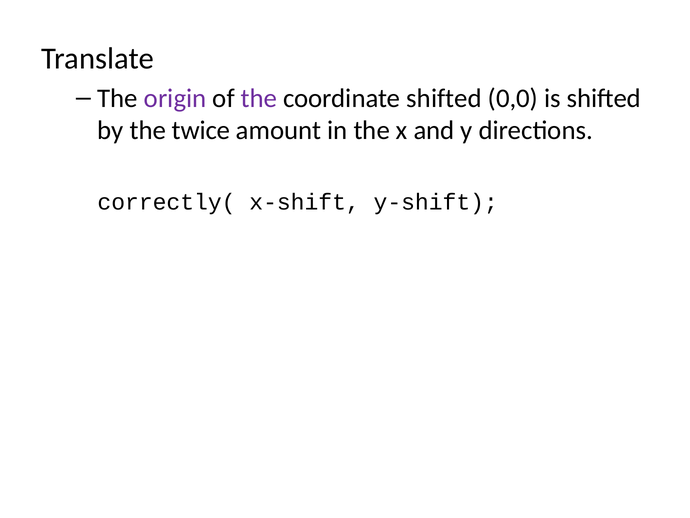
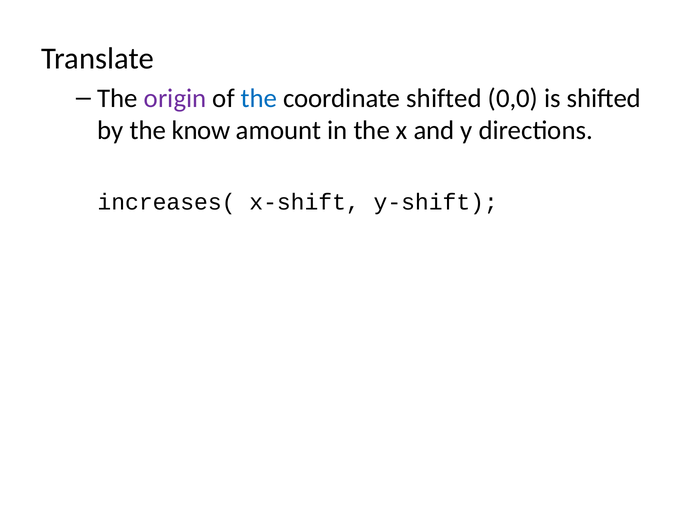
the at (259, 98) colour: purple -> blue
twice: twice -> know
correctly(: correctly( -> increases(
